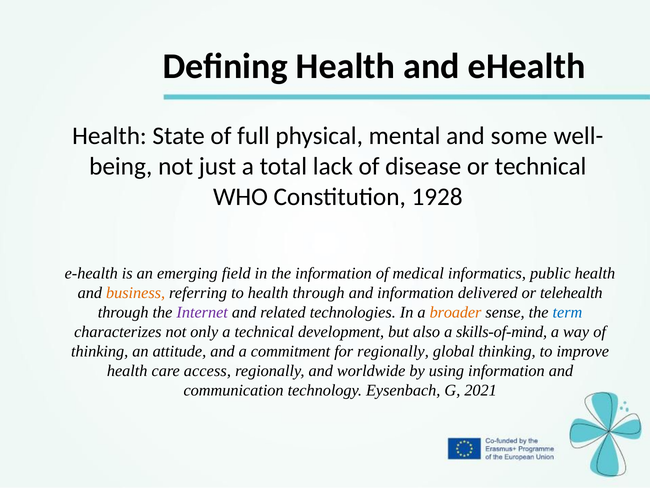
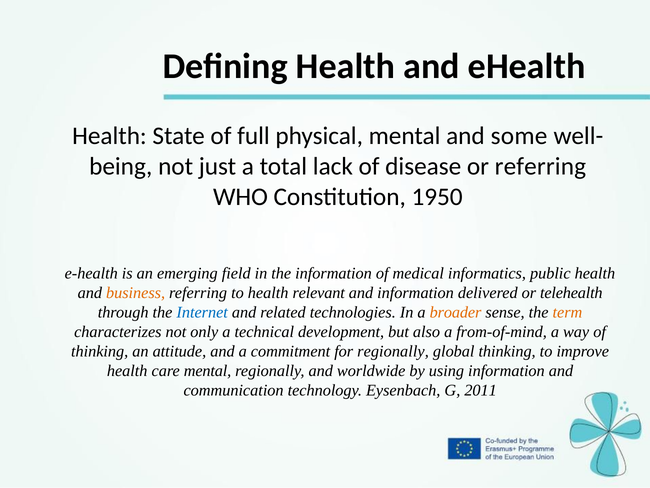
or technical: technical -> referring
1928: 1928 -> 1950
health through: through -> relevant
Internet colour: purple -> blue
term colour: blue -> orange
skills-of-mind: skills-of-mind -> from-of-mind
care access: access -> mental
2021: 2021 -> 2011
